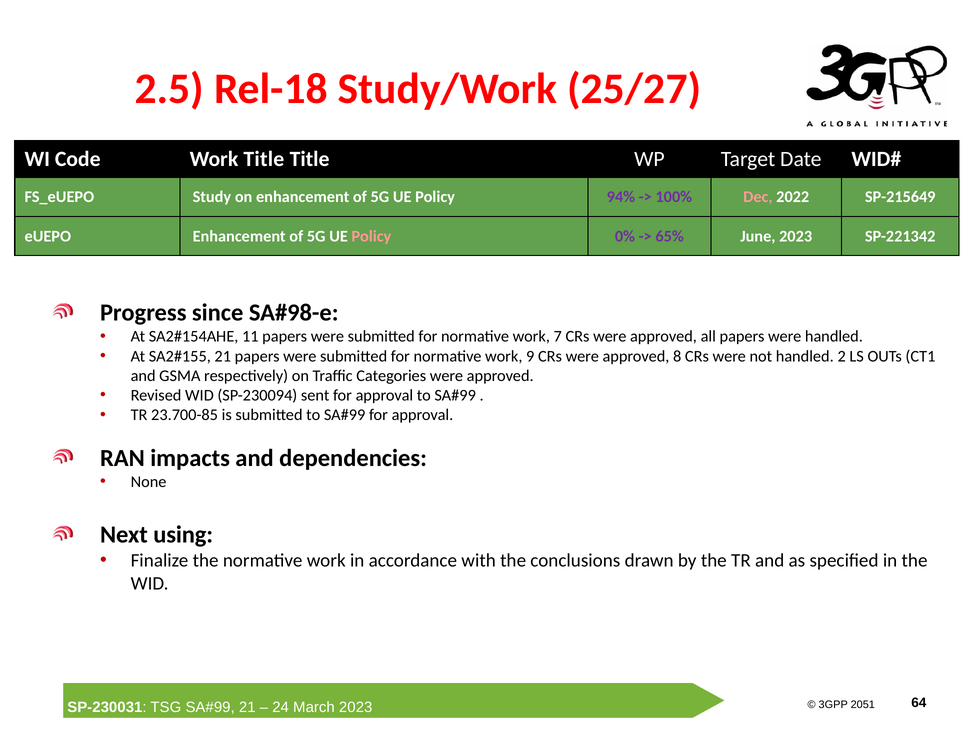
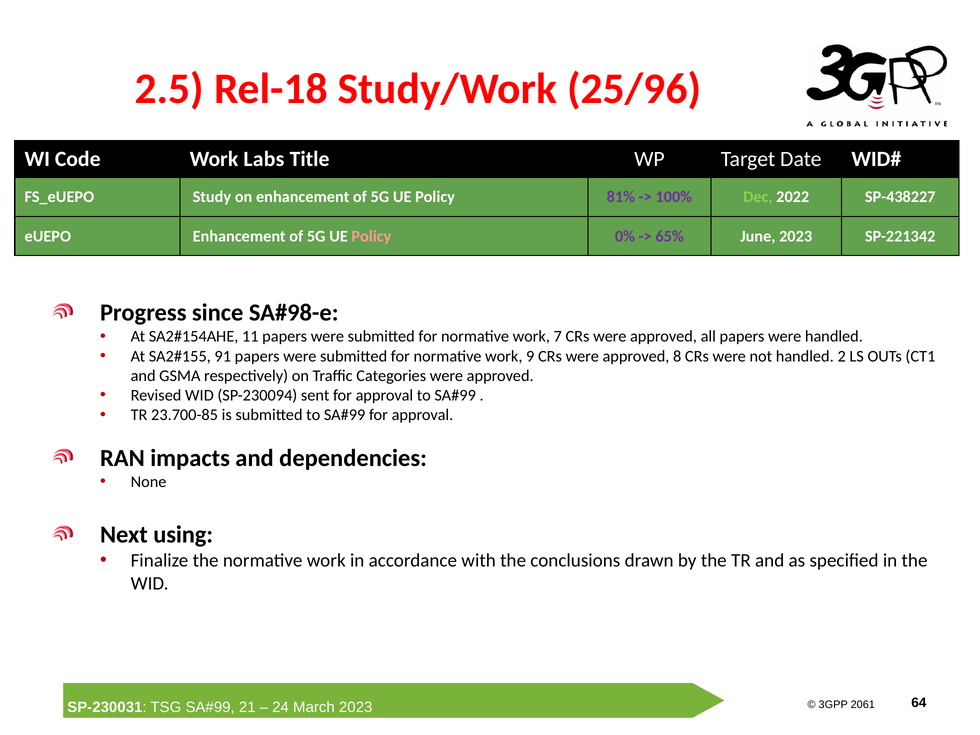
25/27: 25/27 -> 25/96
Work Title: Title -> Labs
94%: 94% -> 81%
Dec colour: pink -> light green
SP-215649: SP-215649 -> SP-438227
21 at (223, 356): 21 -> 91
2051: 2051 -> 2061
